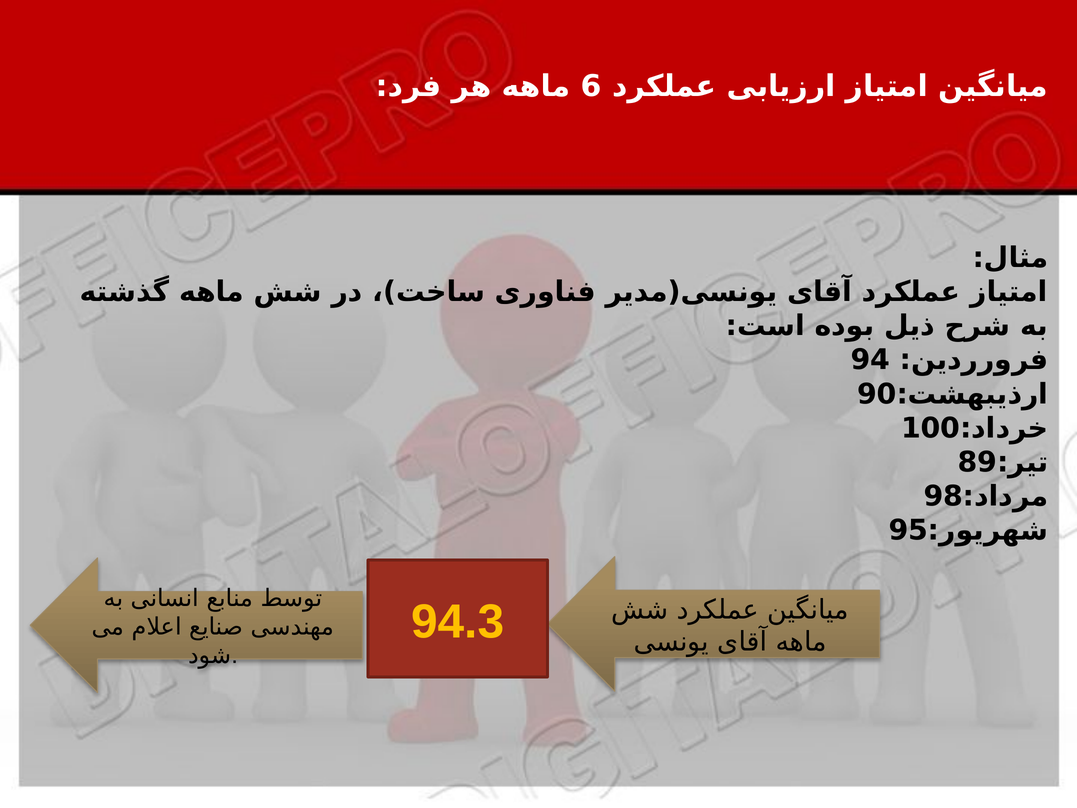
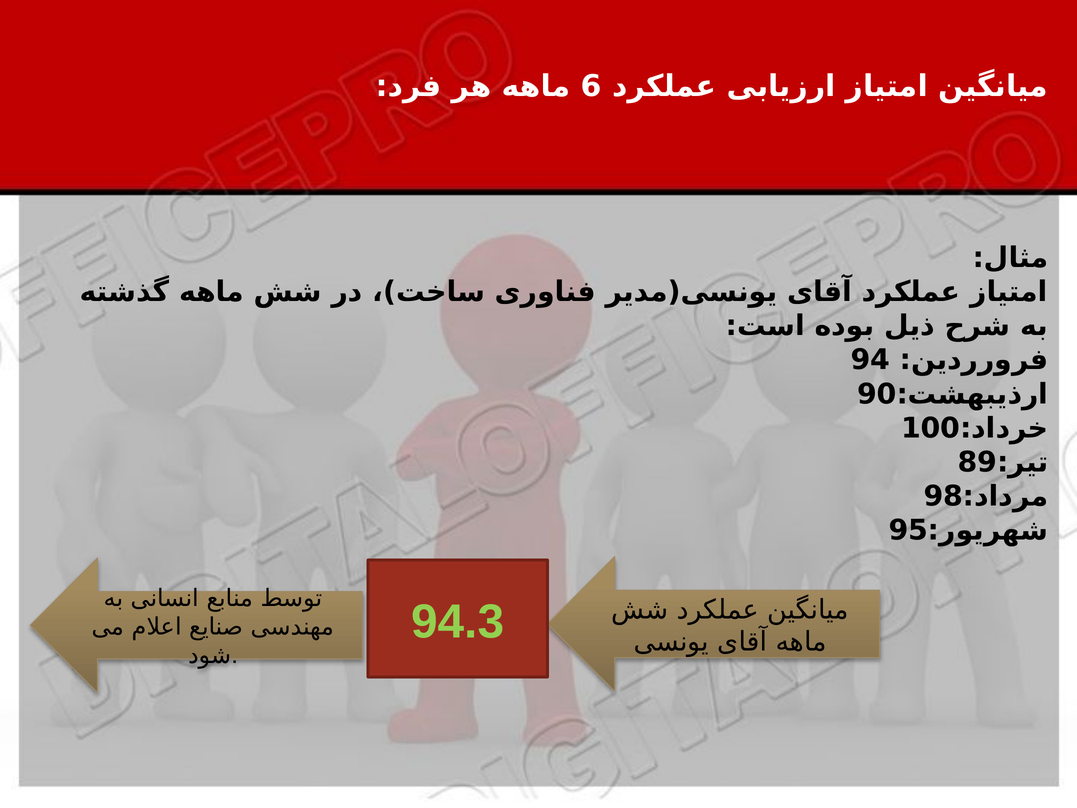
94.3 colour: yellow -> light green
